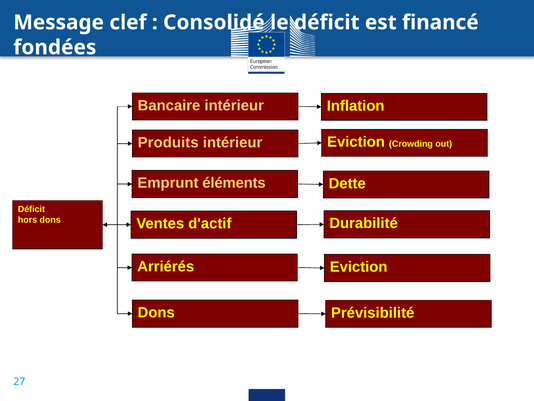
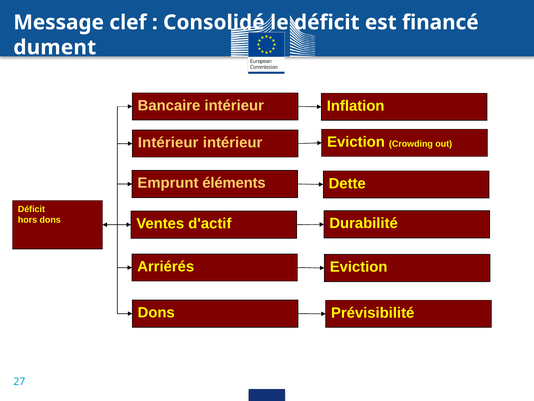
fondées: fondées -> dument
Produits at (168, 142): Produits -> Intérieur
